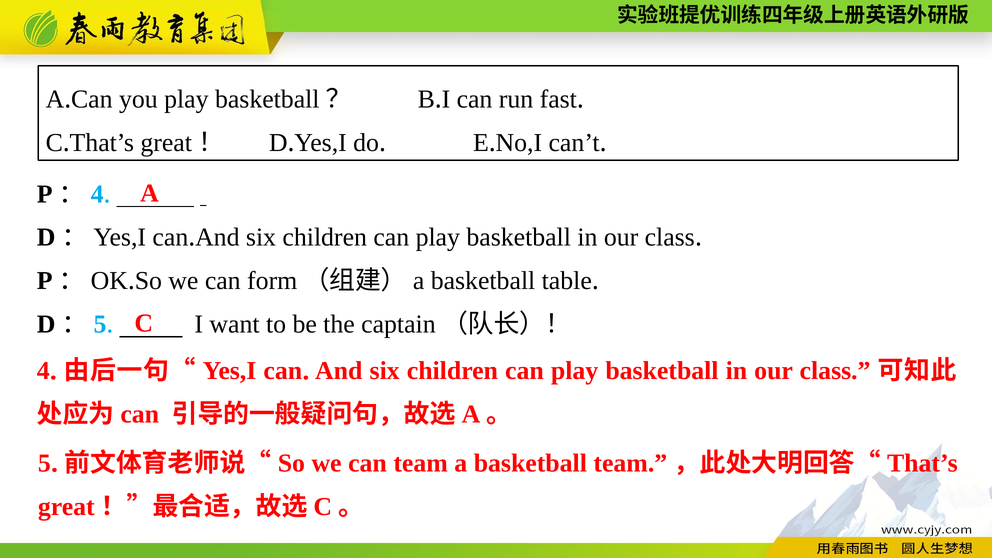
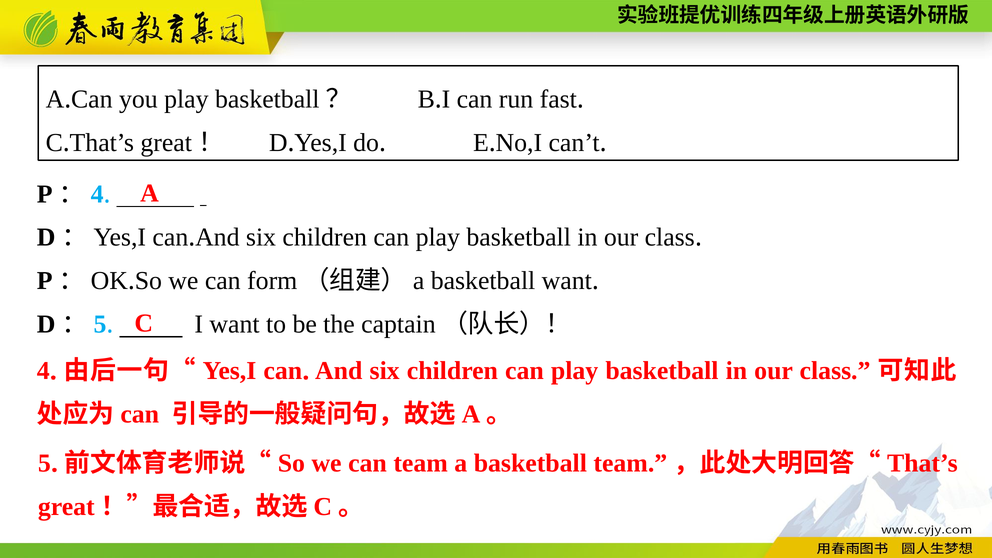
basketball table: table -> want
